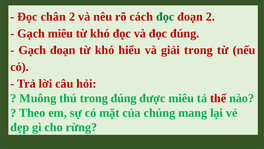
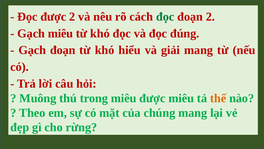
Đọc chân: chân -> được
giải trong: trong -> mang
trong đúng: đúng -> miêu
thế colour: red -> orange
